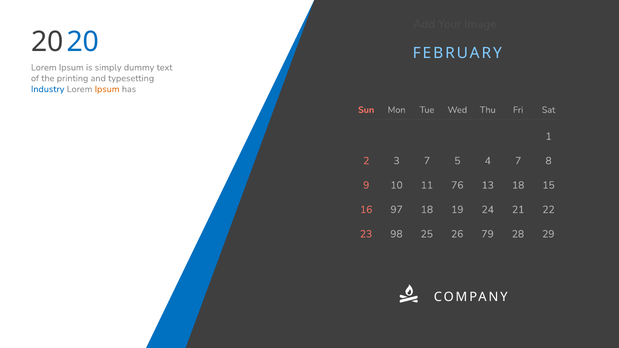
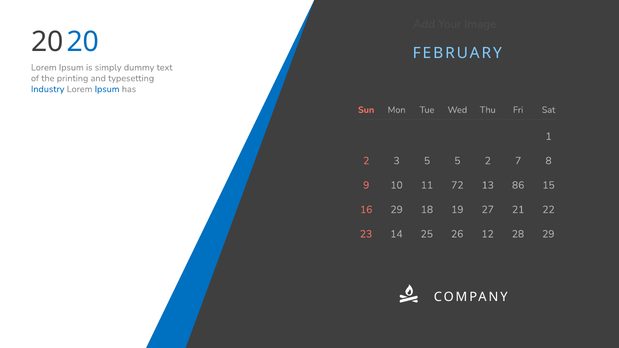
Ipsum at (107, 89) colour: orange -> blue
3 7: 7 -> 5
5 4: 4 -> 2
76: 76 -> 72
13 18: 18 -> 86
16 97: 97 -> 29
24: 24 -> 27
98: 98 -> 14
79: 79 -> 12
